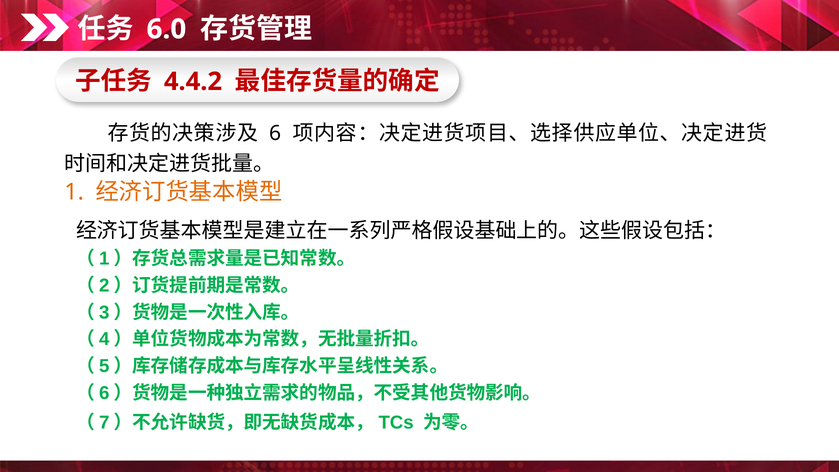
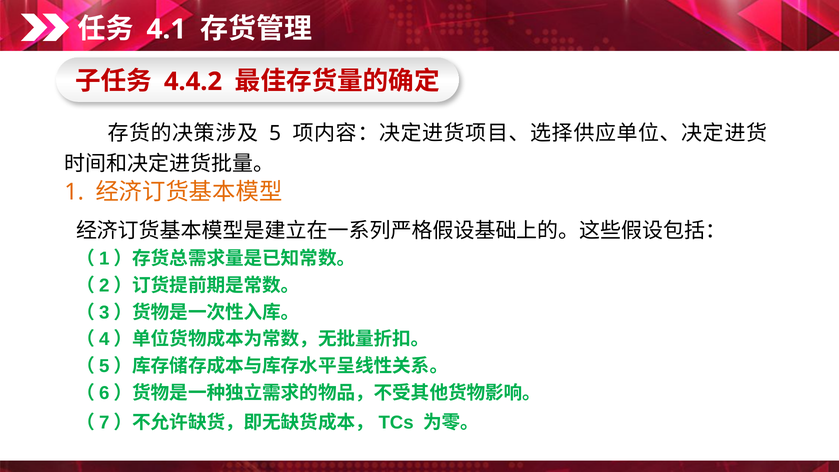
6.0: 6.0 -> 4.1
6: 6 -> 5
